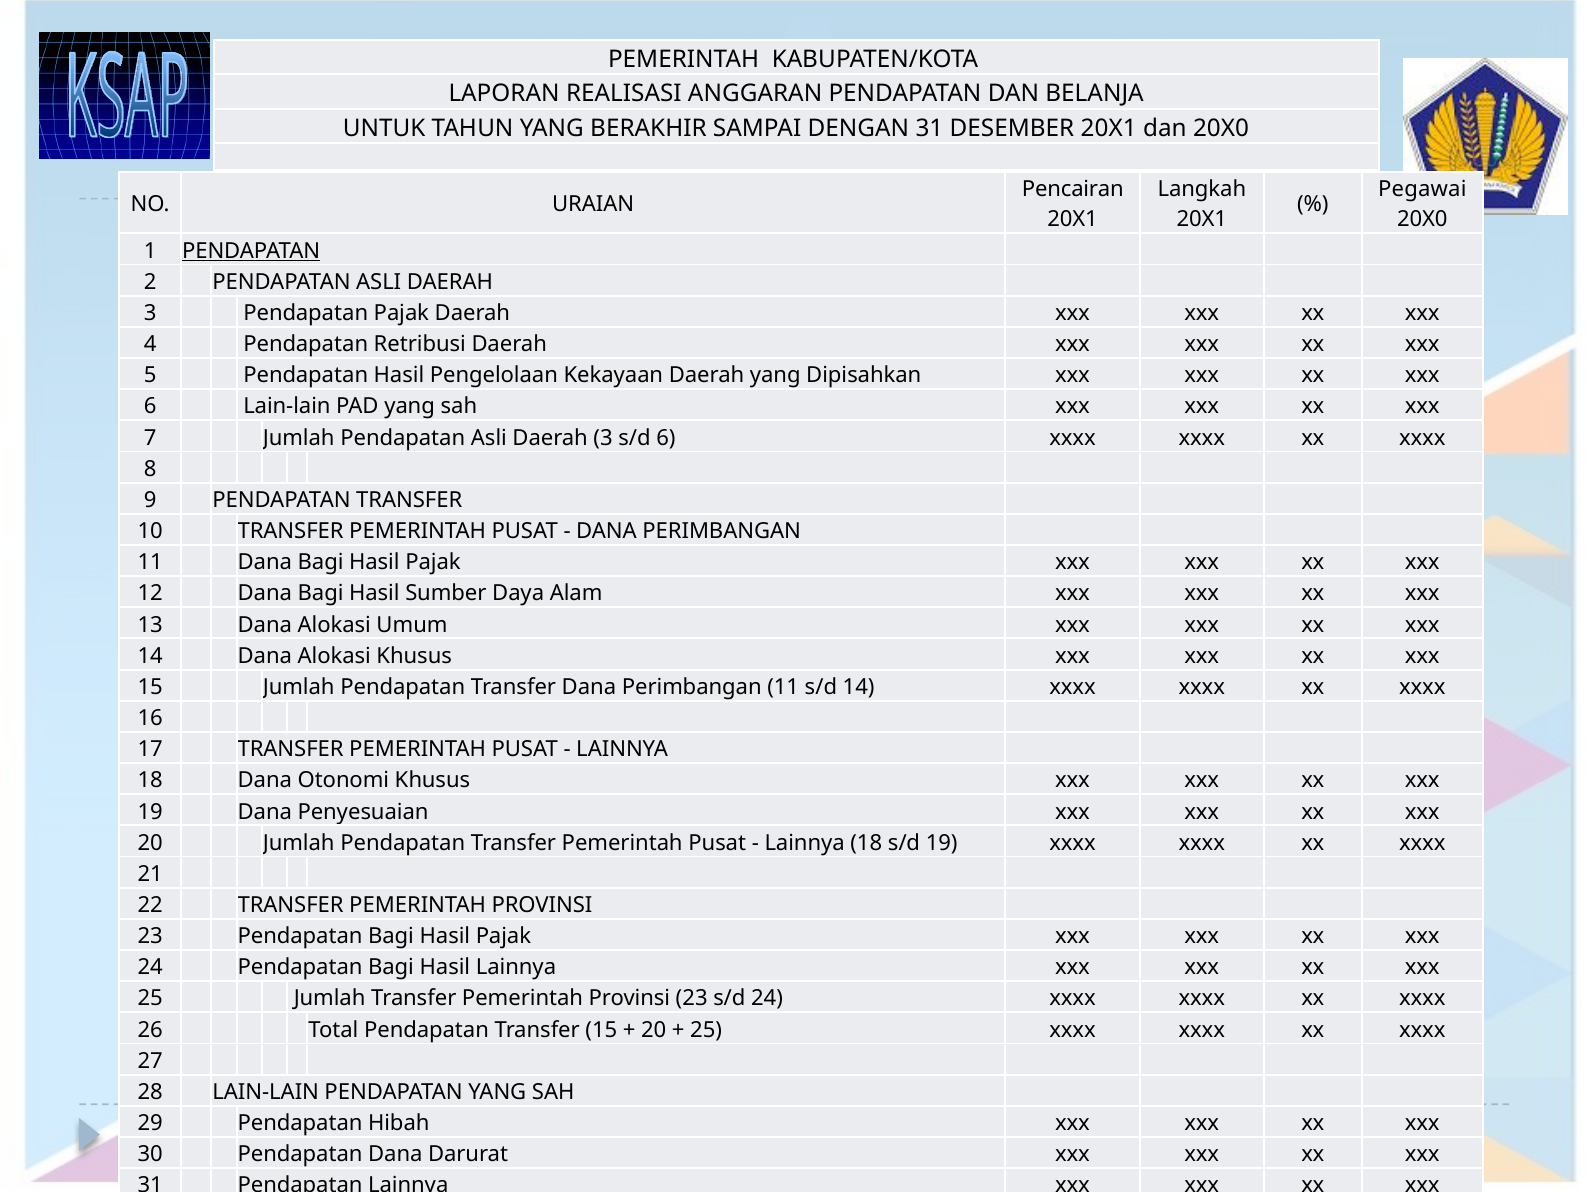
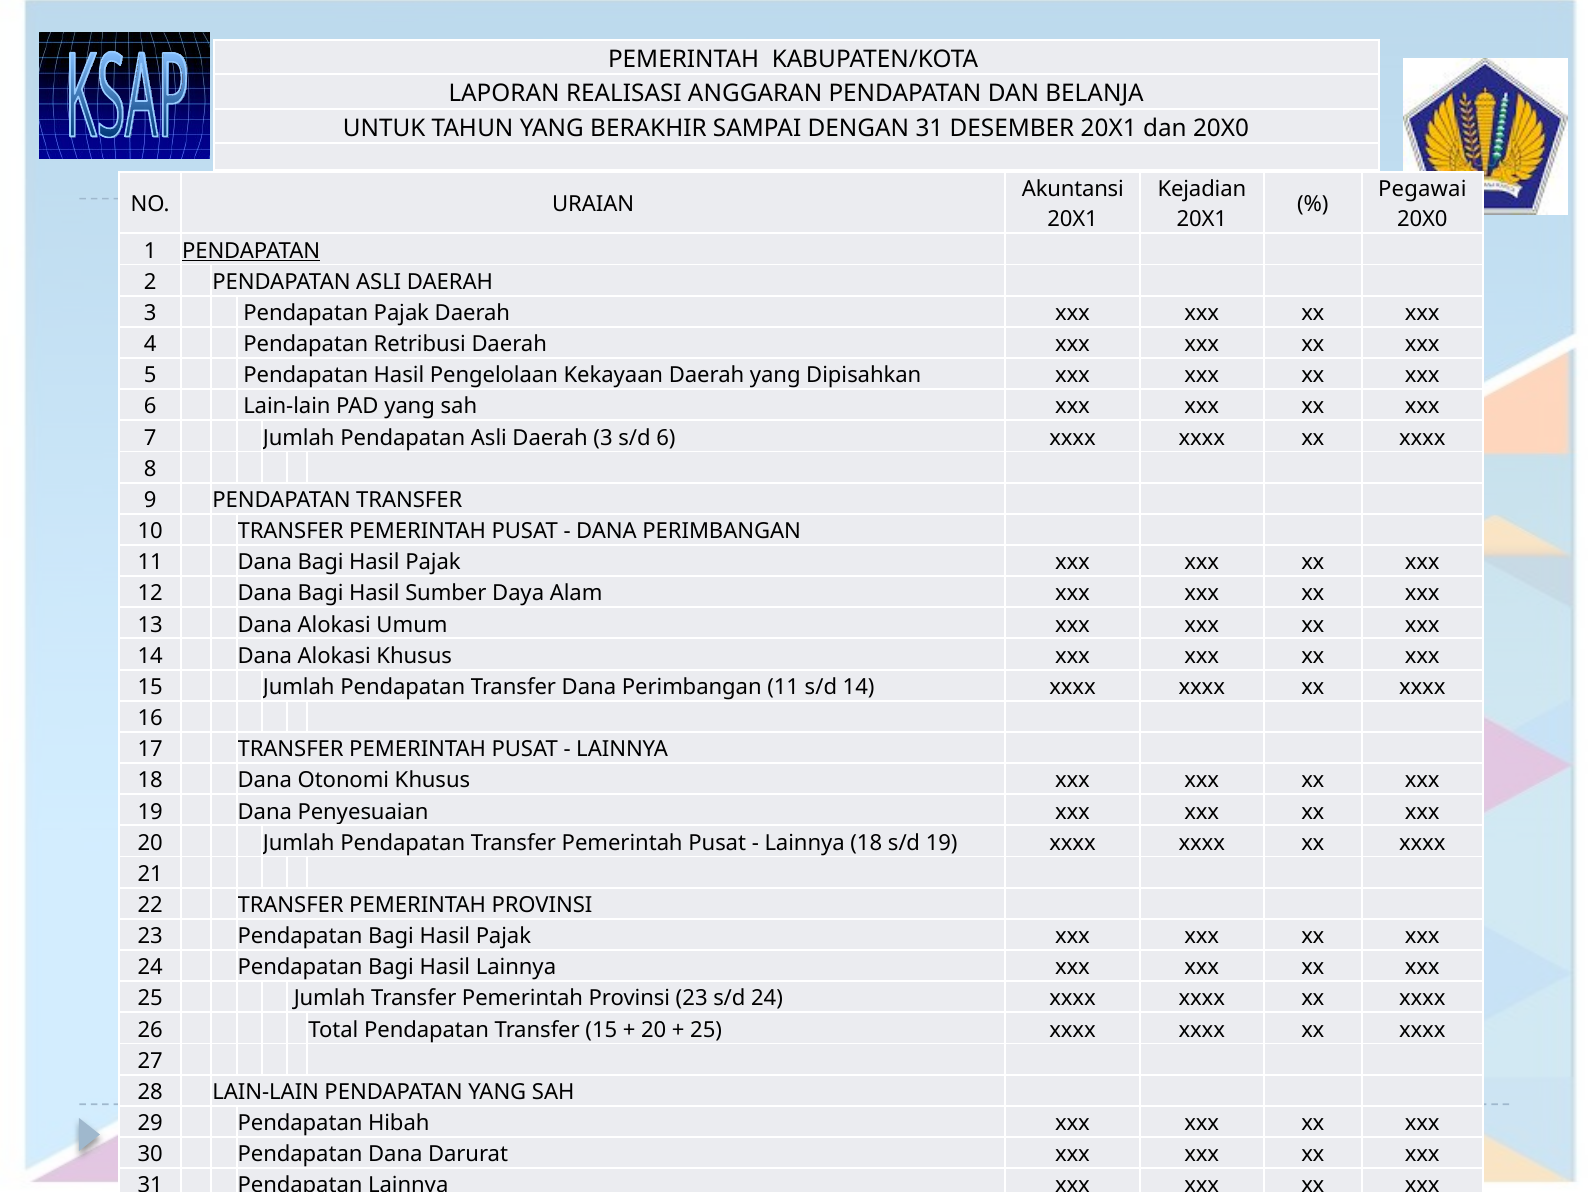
Pencairan: Pencairan -> Akuntansi
Langkah: Langkah -> Kejadian
